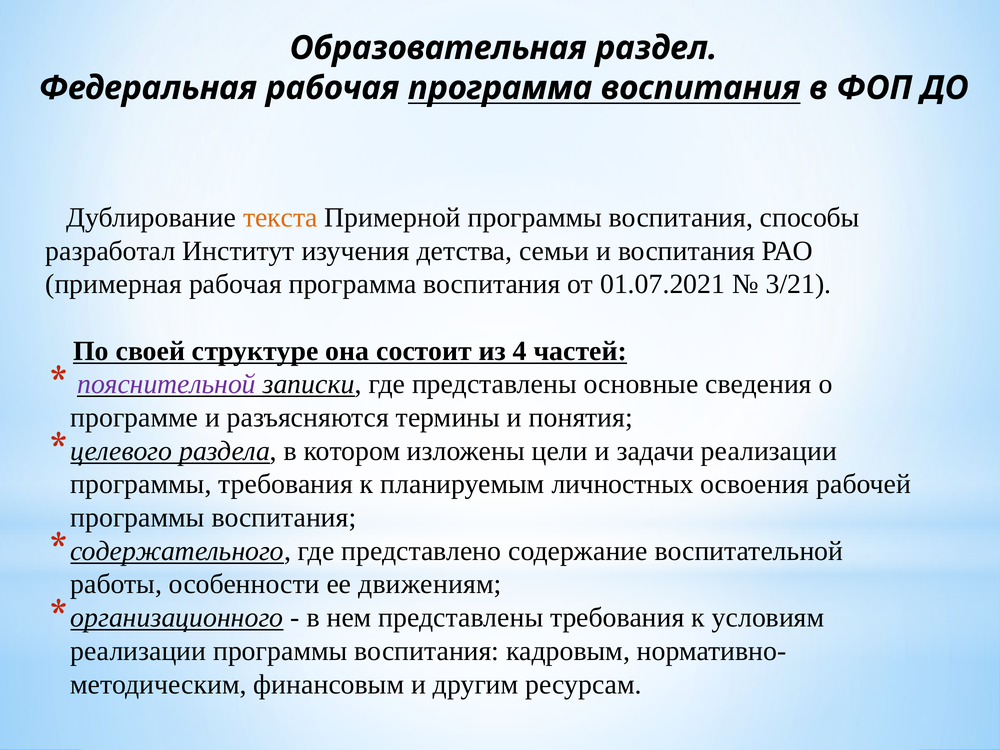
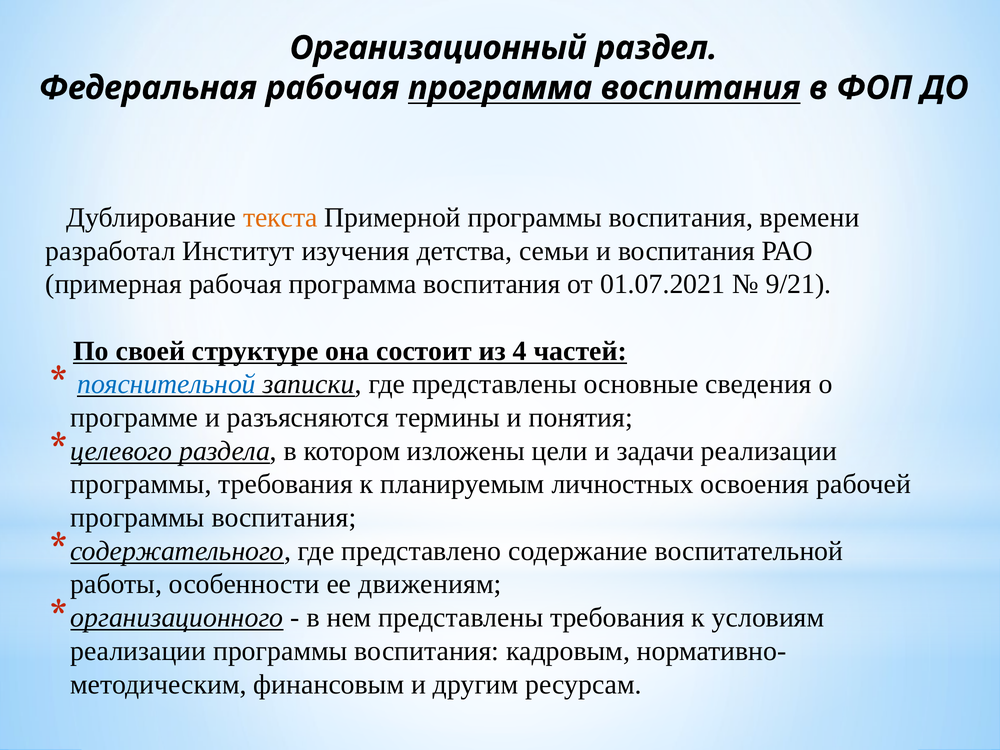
Образовательная: Образовательная -> Организационный
способы: способы -> времени
3/21: 3/21 -> 9/21
пояснительной colour: purple -> blue
